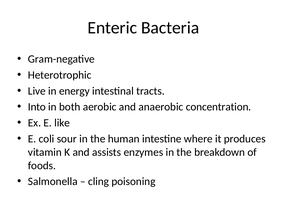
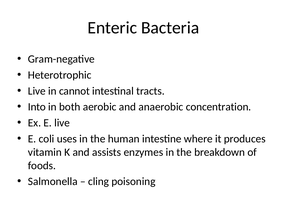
energy: energy -> cannot
E like: like -> live
sour: sour -> uses
